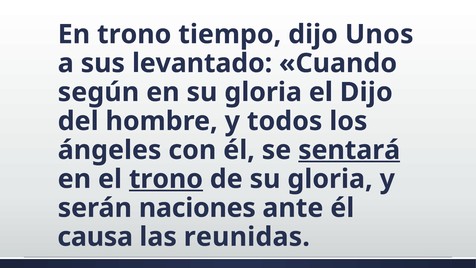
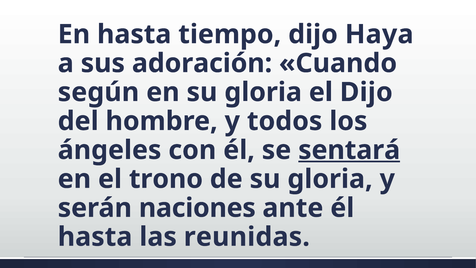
En trono: trono -> hasta
Unos: Unos -> Haya
levantado: levantado -> adoración
trono at (166, 179) underline: present -> none
causa at (95, 237): causa -> hasta
